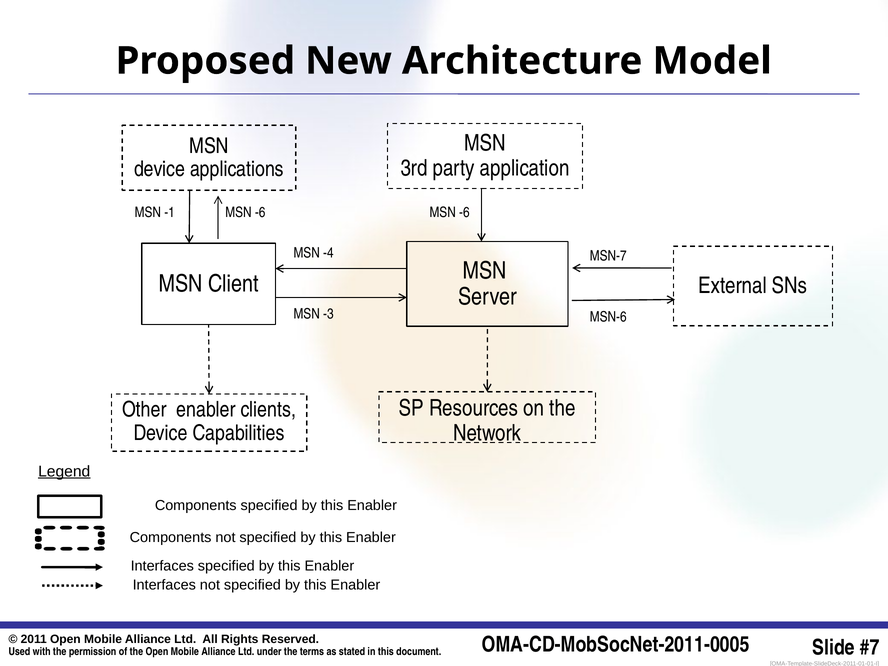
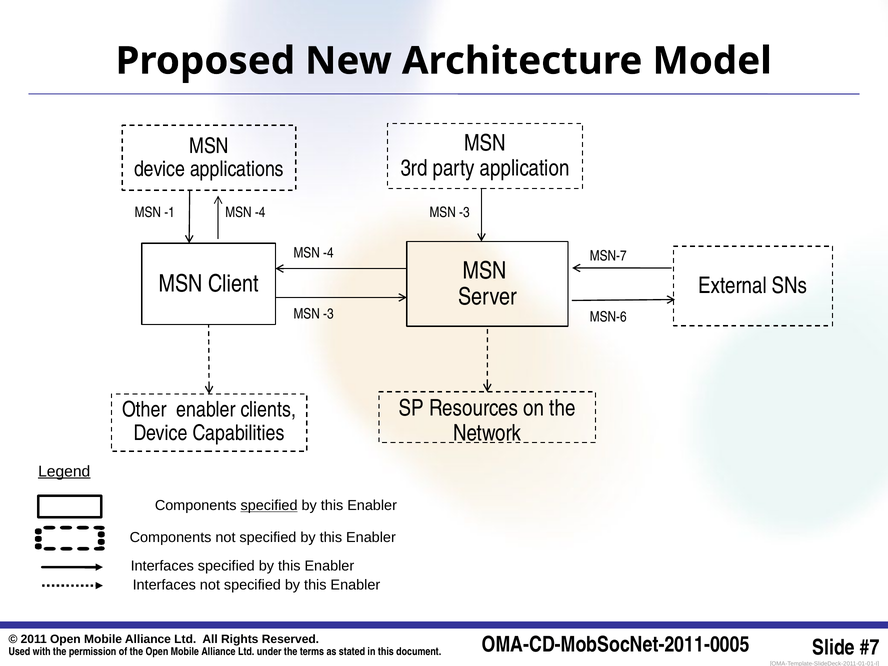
-6 at (260, 213): -6 -> -4
-6 at (464, 213): -6 -> -3
specified at (269, 506) underline: none -> present
